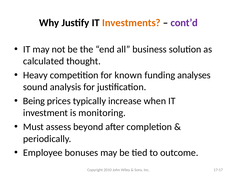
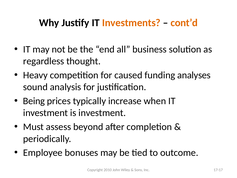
cont’d colour: purple -> orange
calculated: calculated -> regardless
known: known -> caused
is monitoring: monitoring -> investment
